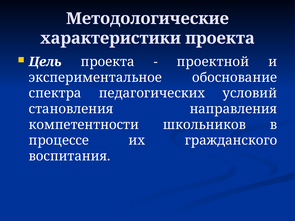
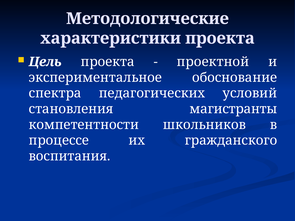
направления: направления -> магистранты
